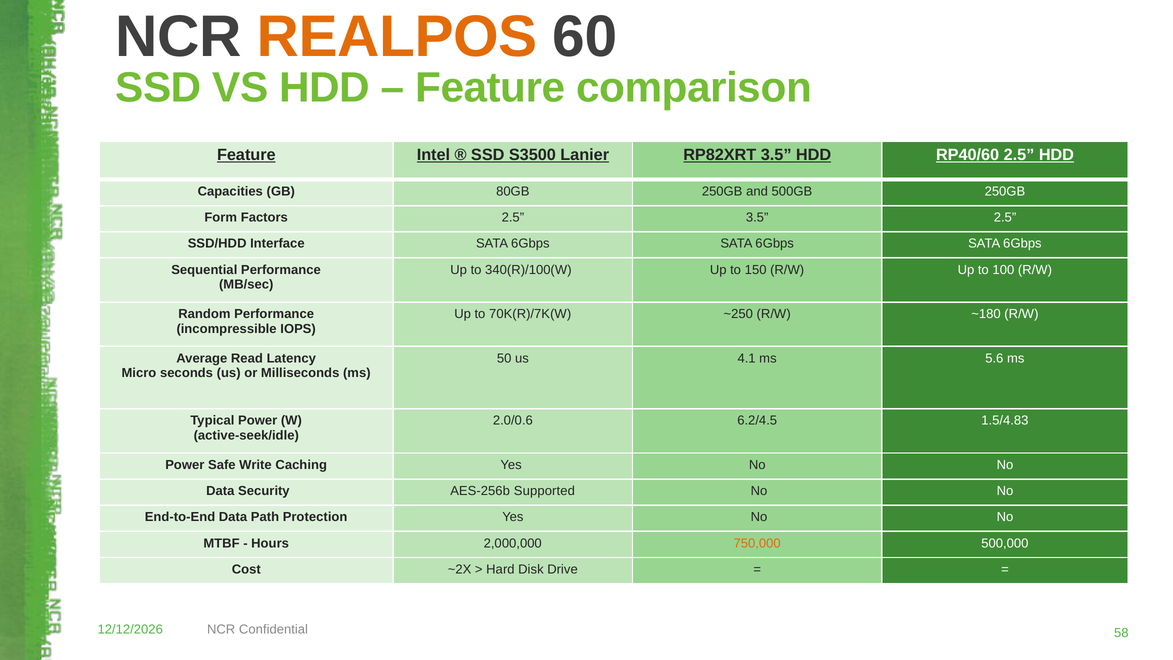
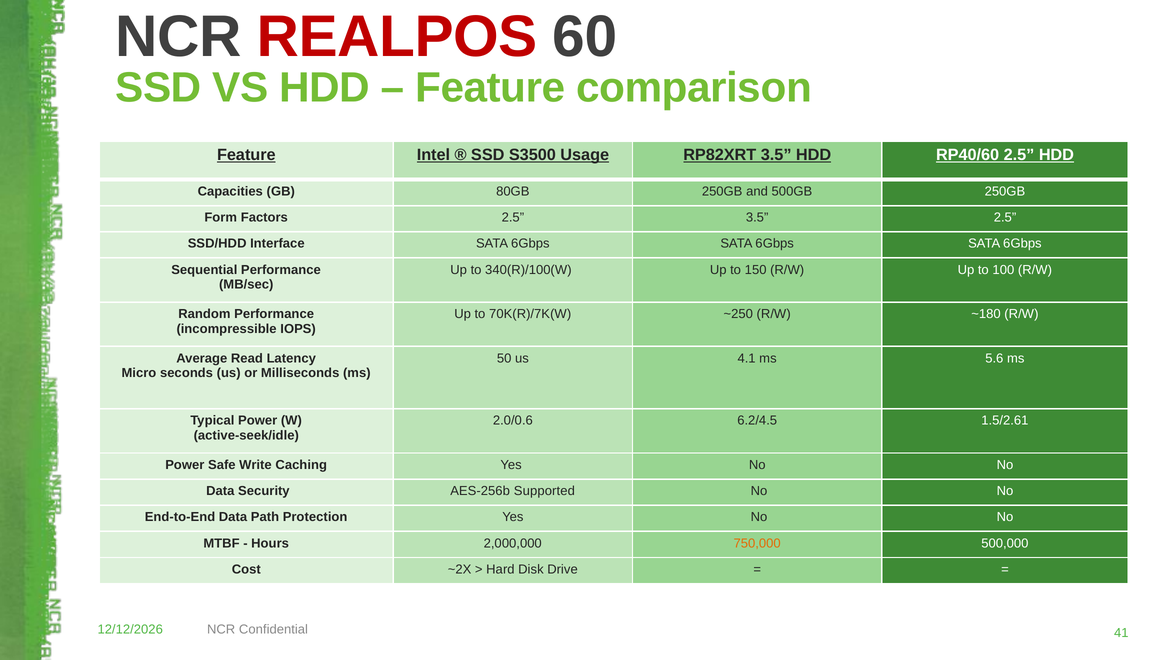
REALPOS colour: orange -> red
Lanier: Lanier -> Usage
1.5/4.83: 1.5/4.83 -> 1.5/2.61
58: 58 -> 41
